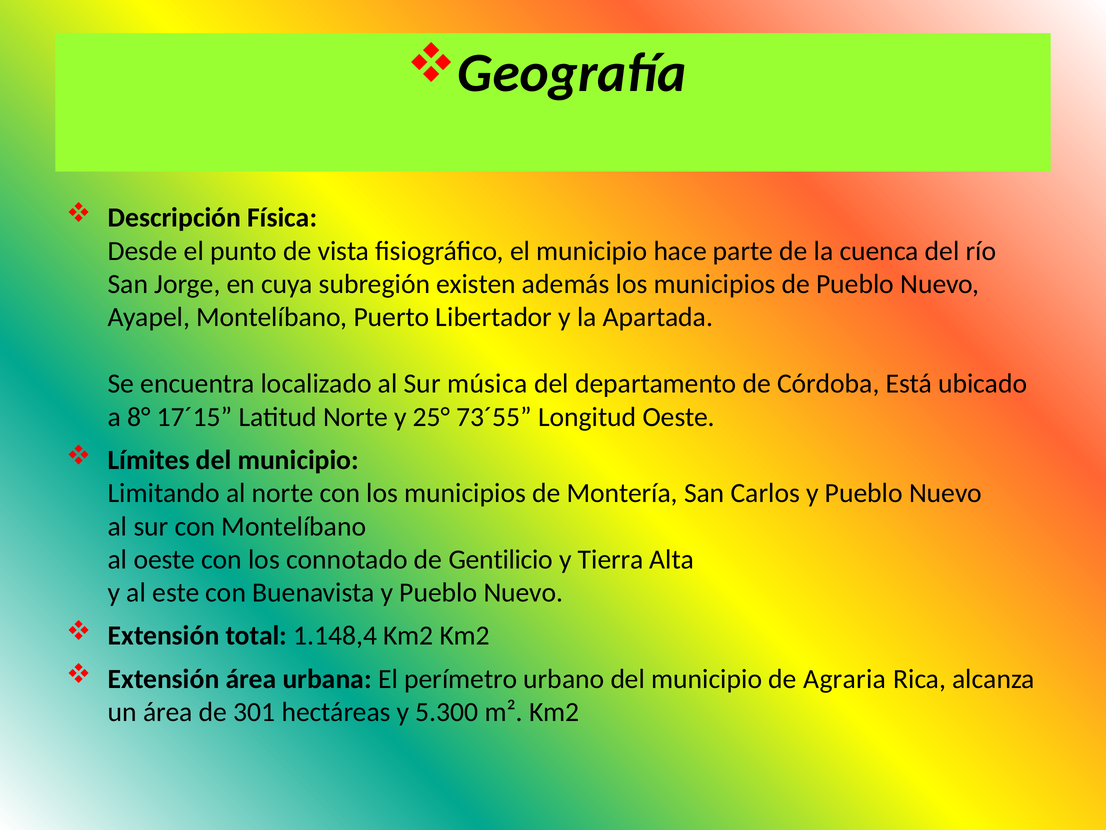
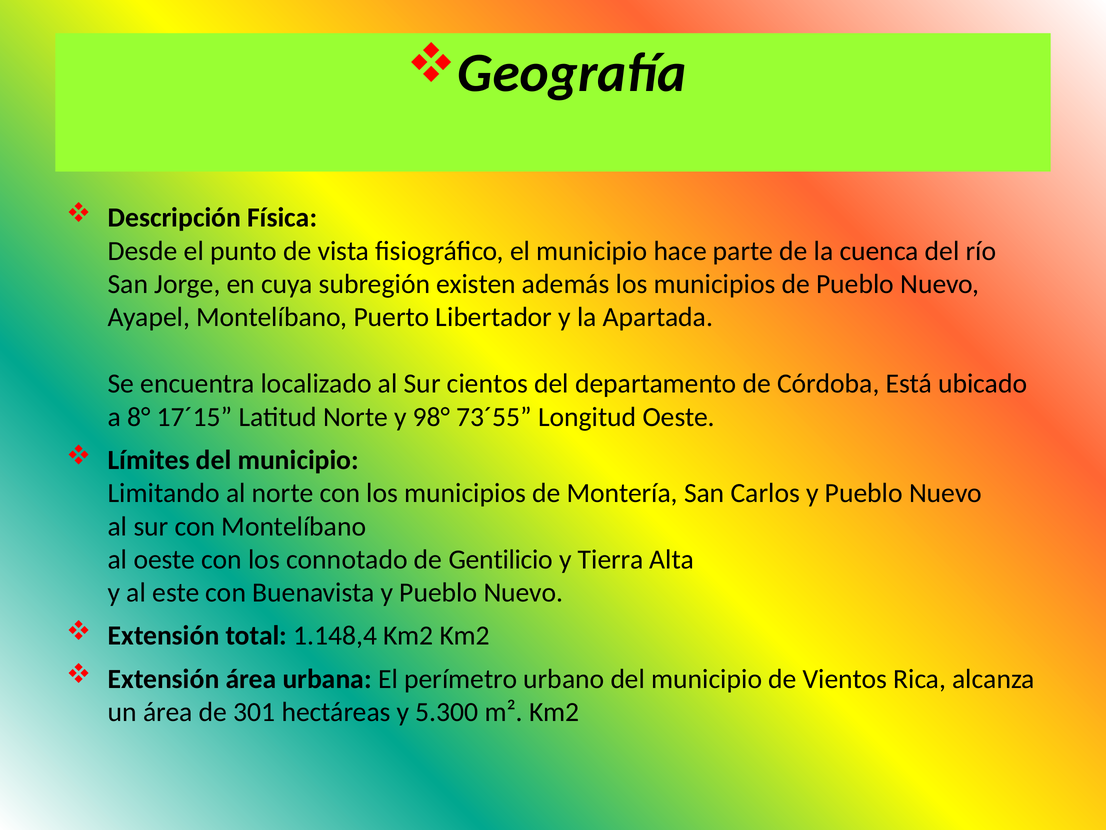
música: música -> cientos
25°: 25° -> 98°
Agraria: Agraria -> Vientos
